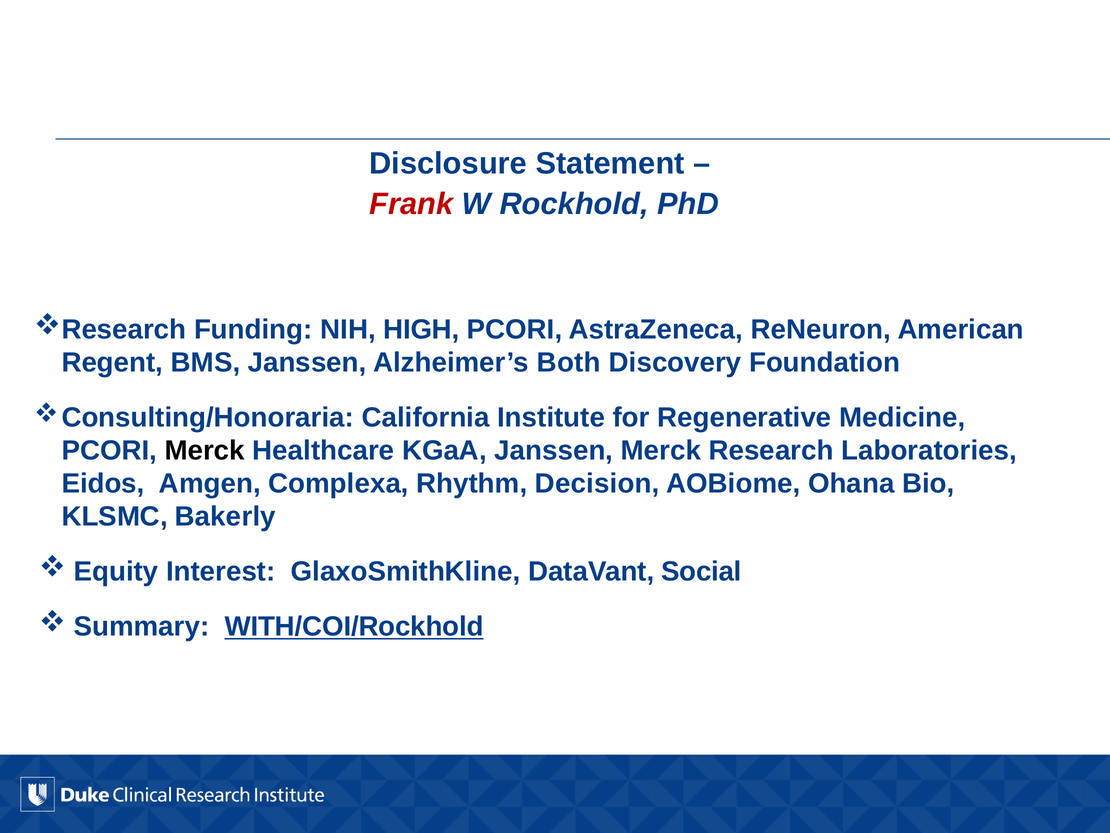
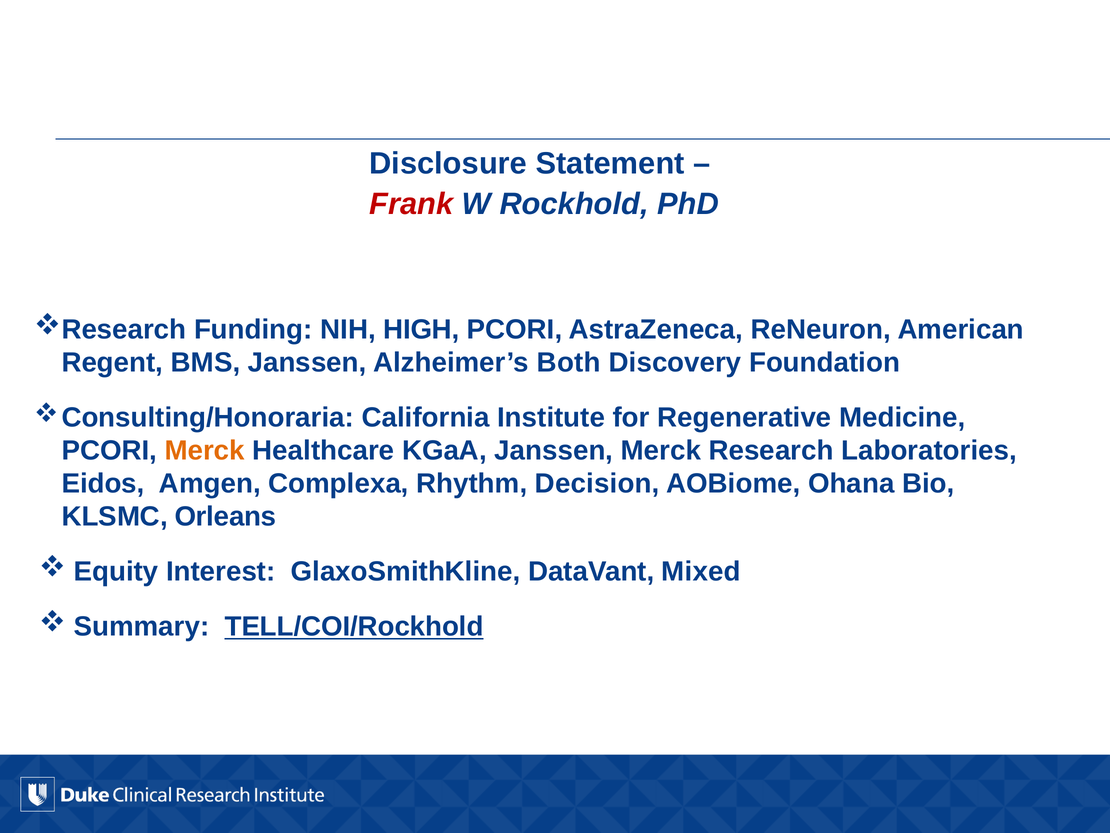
Merck at (205, 450) colour: black -> orange
Bakerly: Bakerly -> Orleans
Social: Social -> Mixed
WITH/COI/Rockhold: WITH/COI/Rockhold -> TELL/COI/Rockhold
